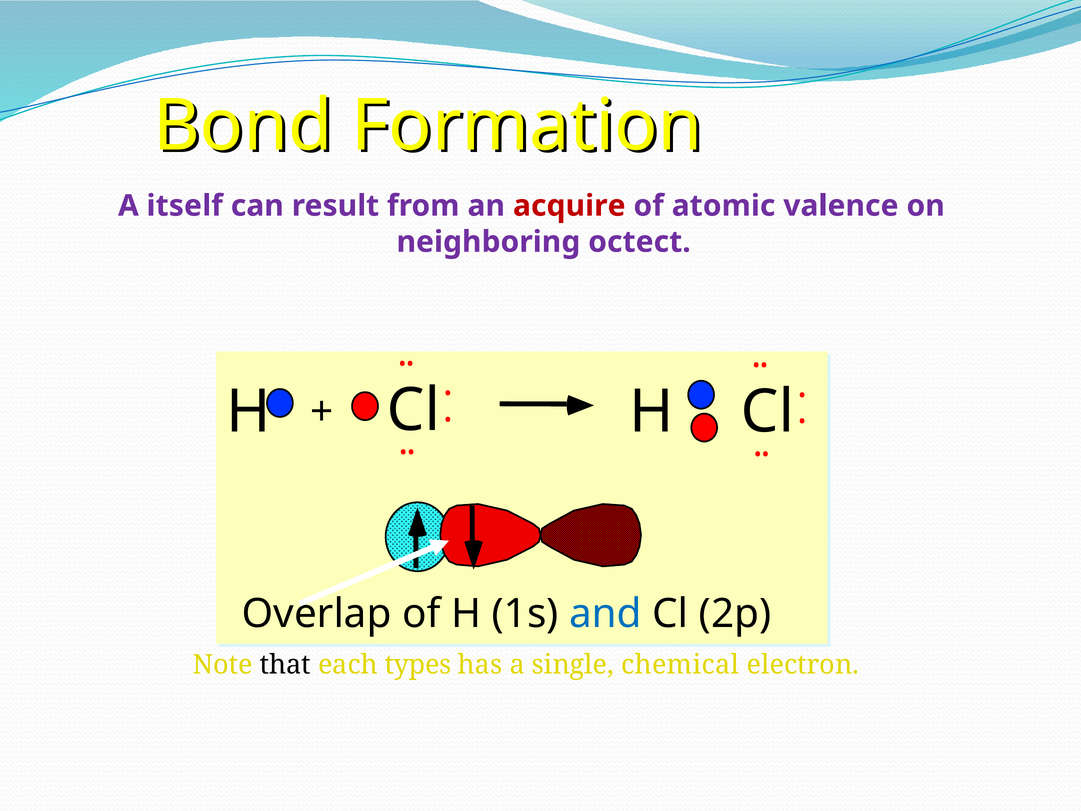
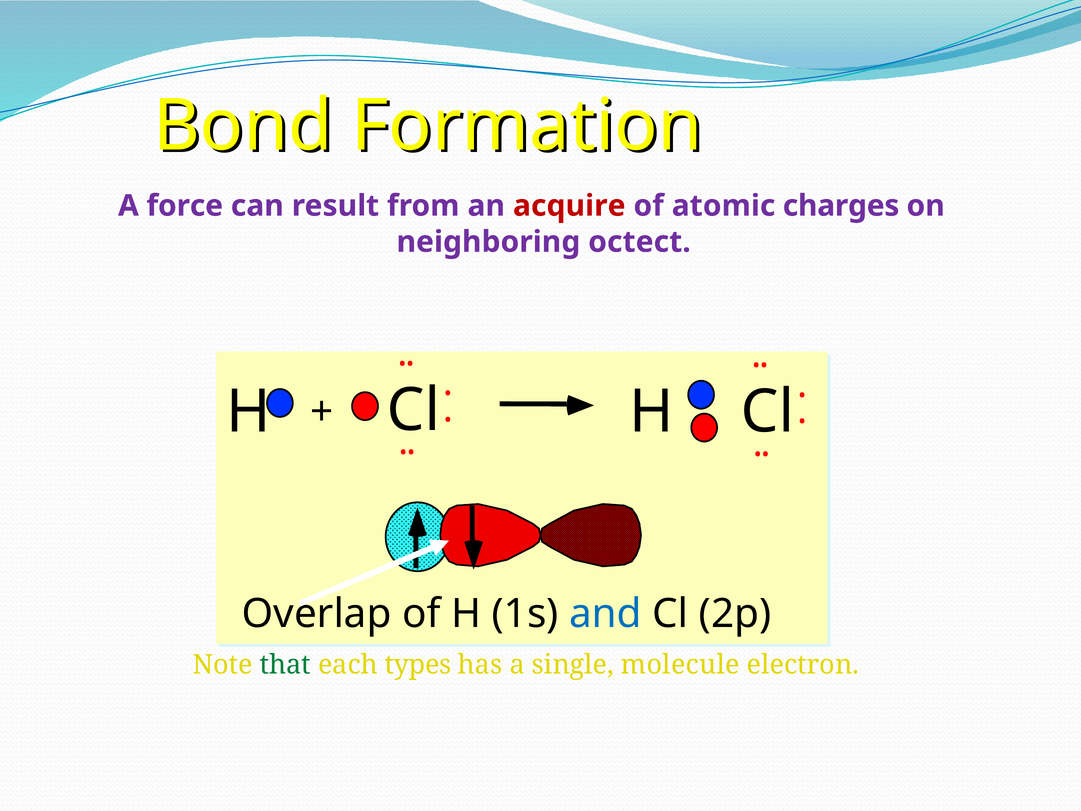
itself: itself -> force
valence: valence -> charges
that colour: black -> green
chemical: chemical -> molecule
